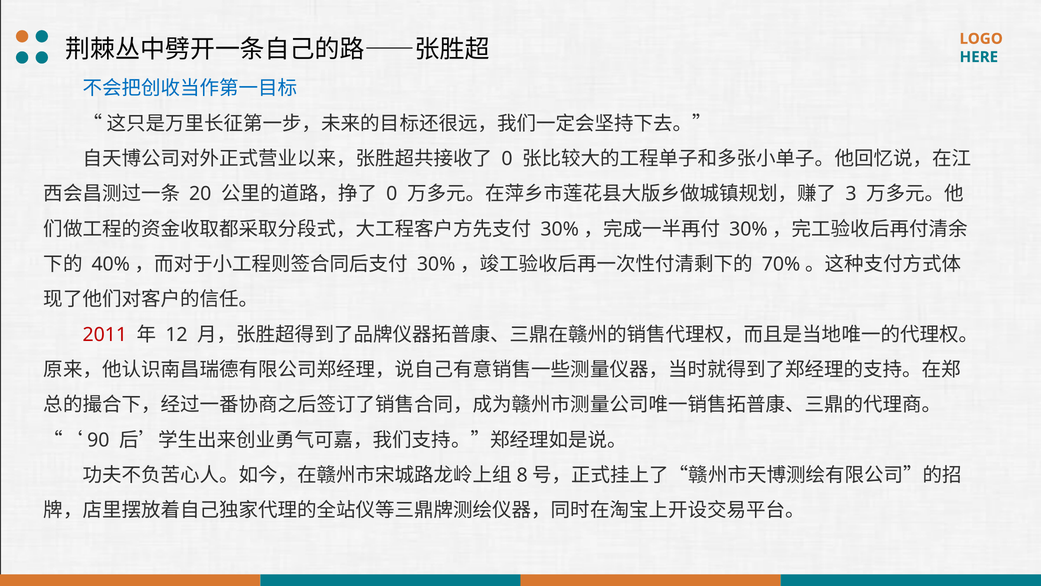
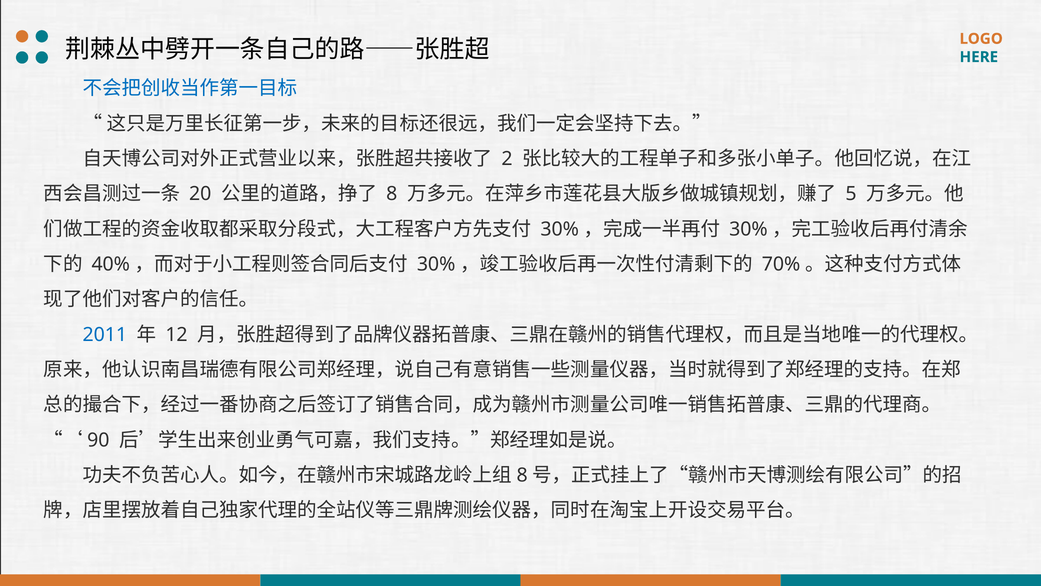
0 at (507, 159): 0 -> 2
0 at (392, 194): 0 -> 8
3: 3 -> 5
2011 colour: red -> blue
